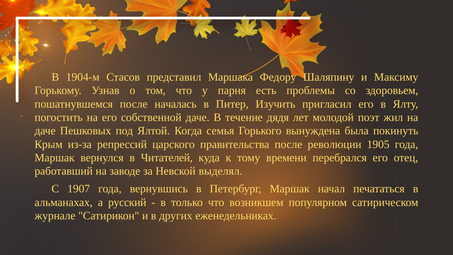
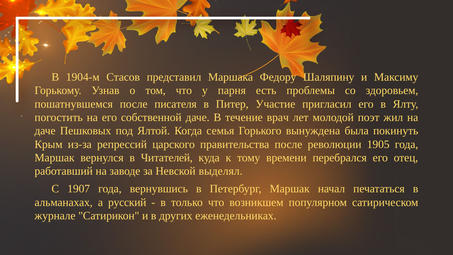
началась: началась -> писателя
Изучить: Изучить -> Участие
дядя: дядя -> врач
